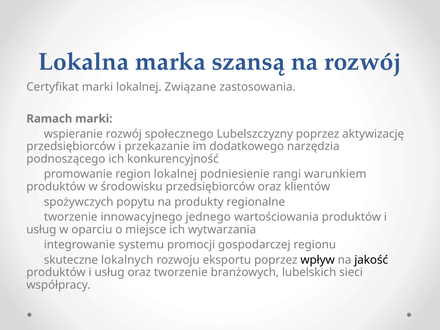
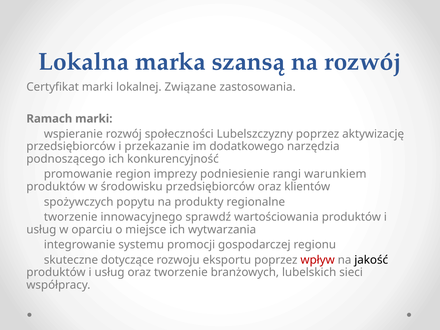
społecznego: społecznego -> społeczności
region lokalnej: lokalnej -> imprezy
jednego: jednego -> sprawdź
lokalnych: lokalnych -> dotyczące
wpływ colour: black -> red
